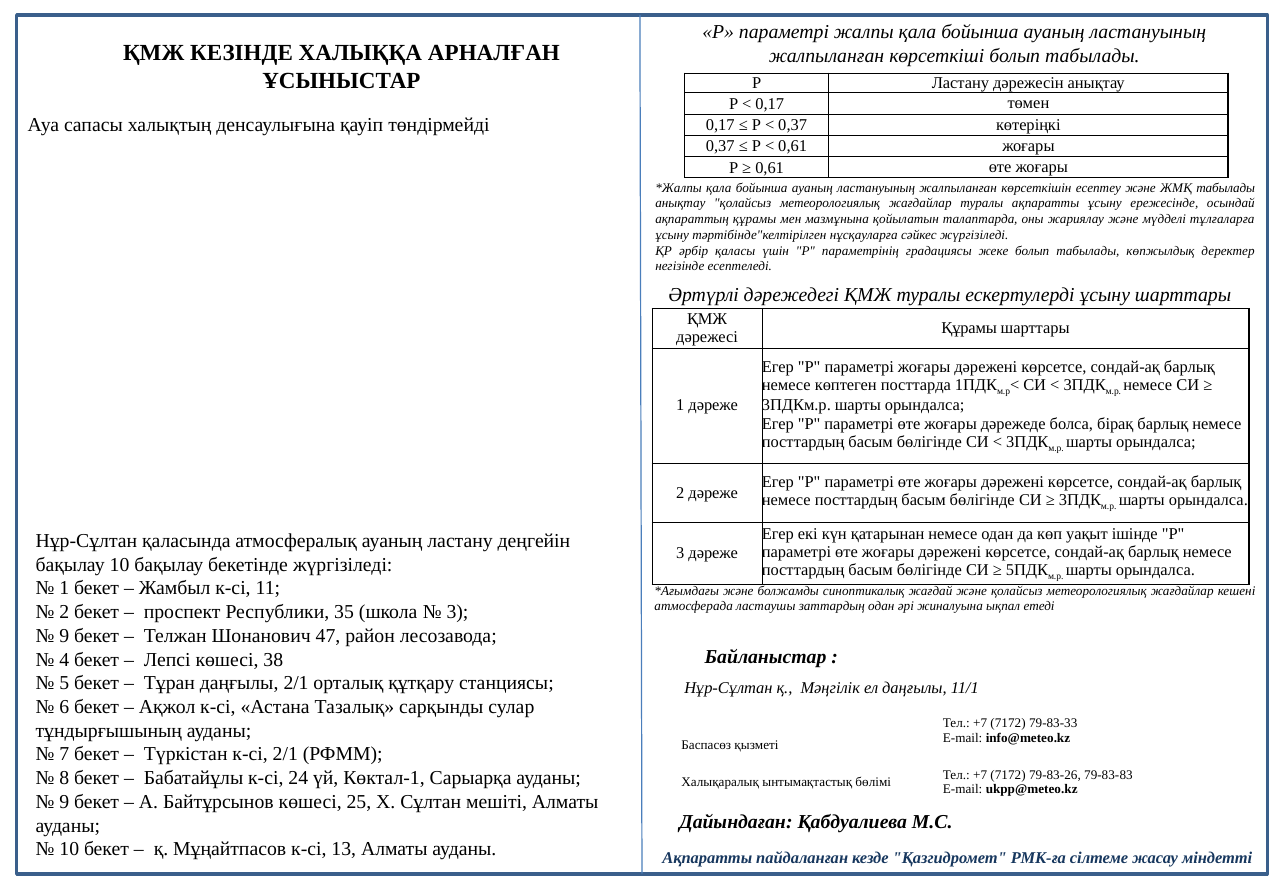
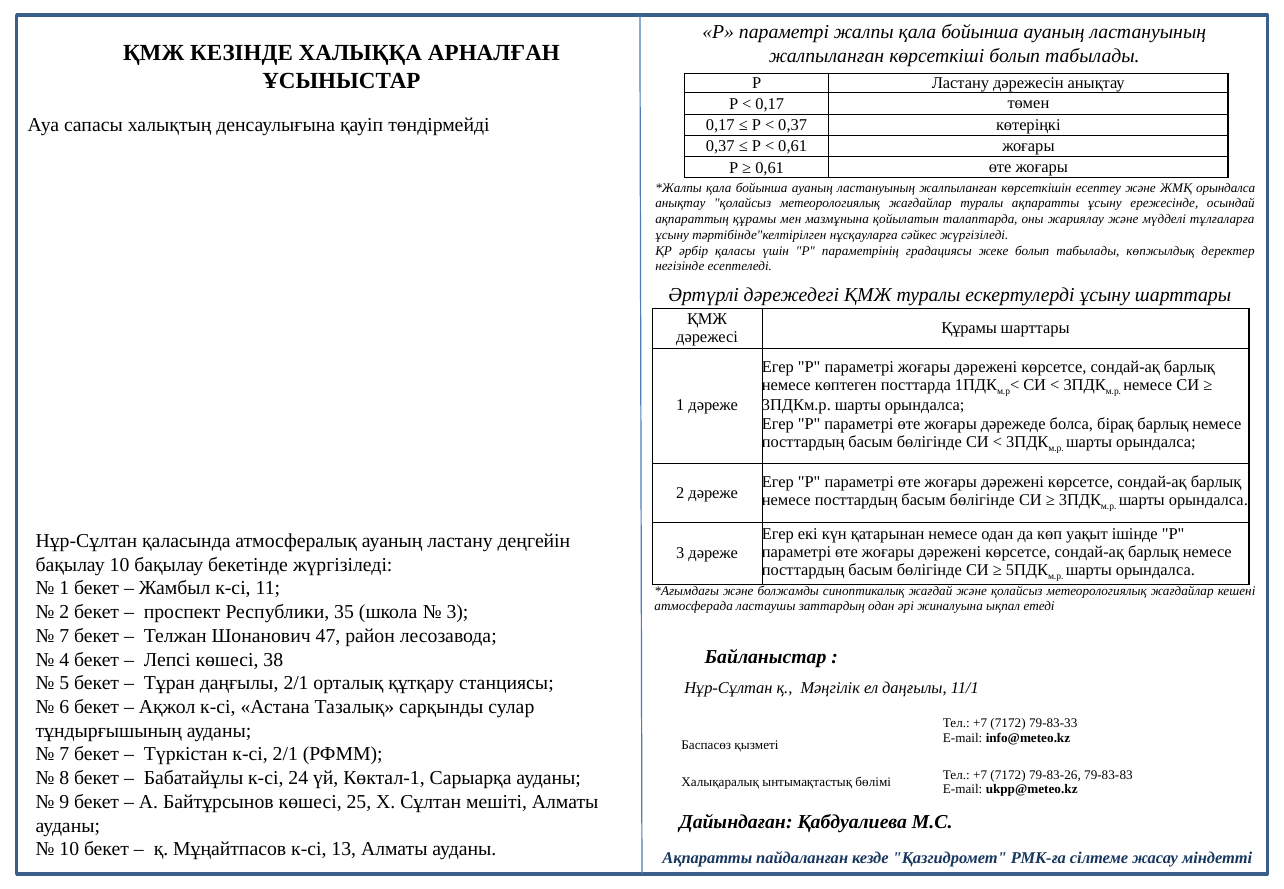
ЖМҚ табылады: табылады -> орындалса
9 at (64, 636): 9 -> 7
